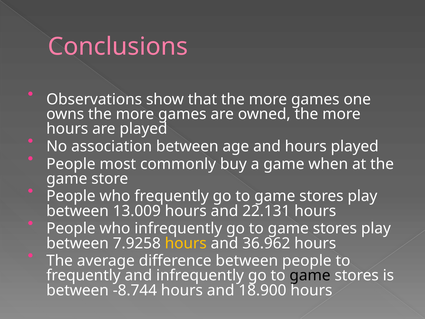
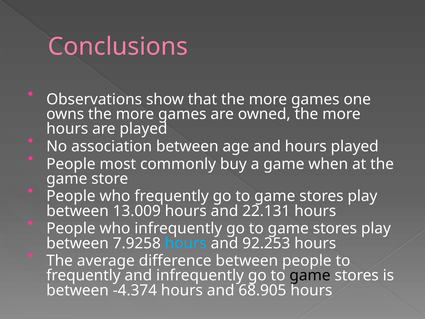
hours at (186, 243) colour: yellow -> light blue
36.962: 36.962 -> 92.253
-8.744: -8.744 -> -4.374
18.900: 18.900 -> 68.905
